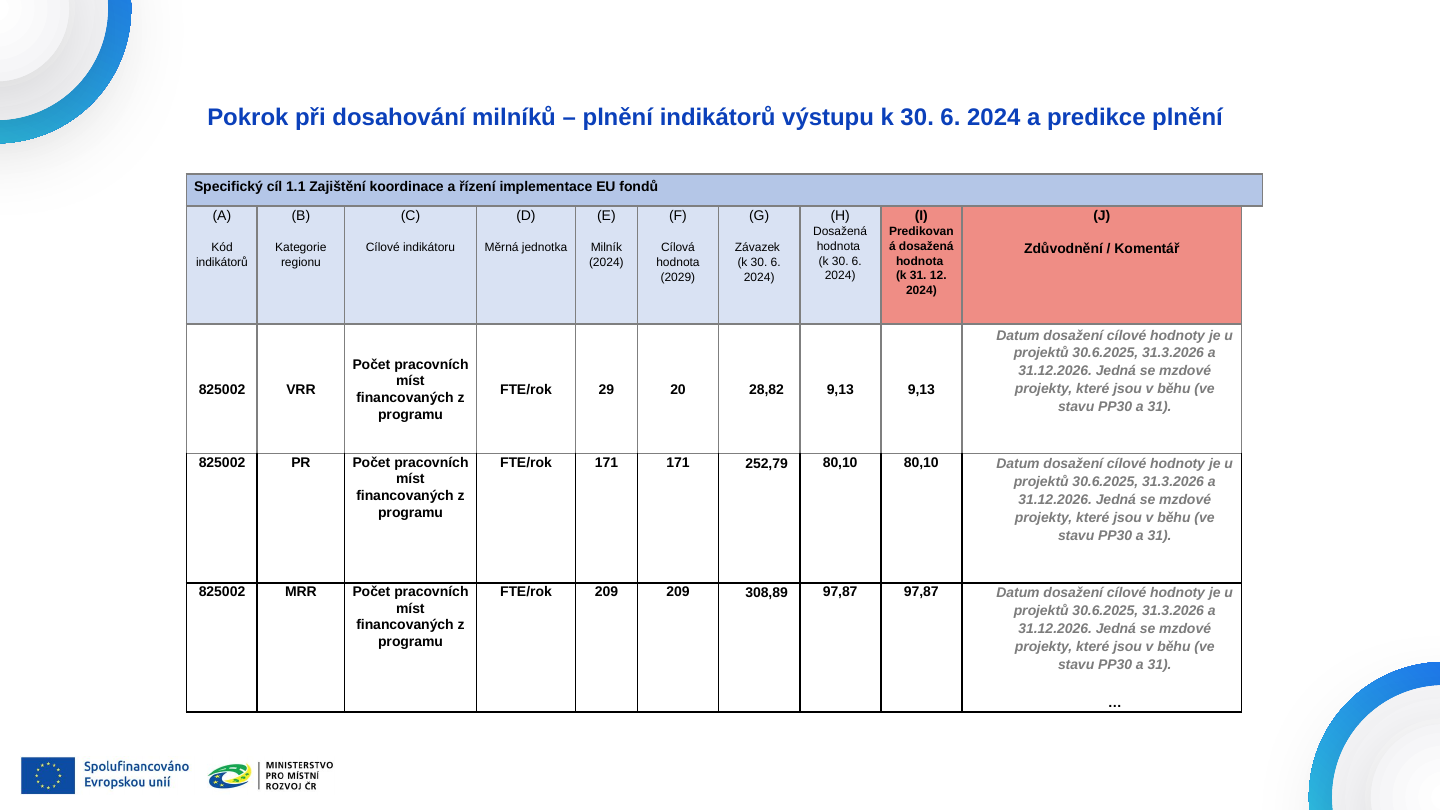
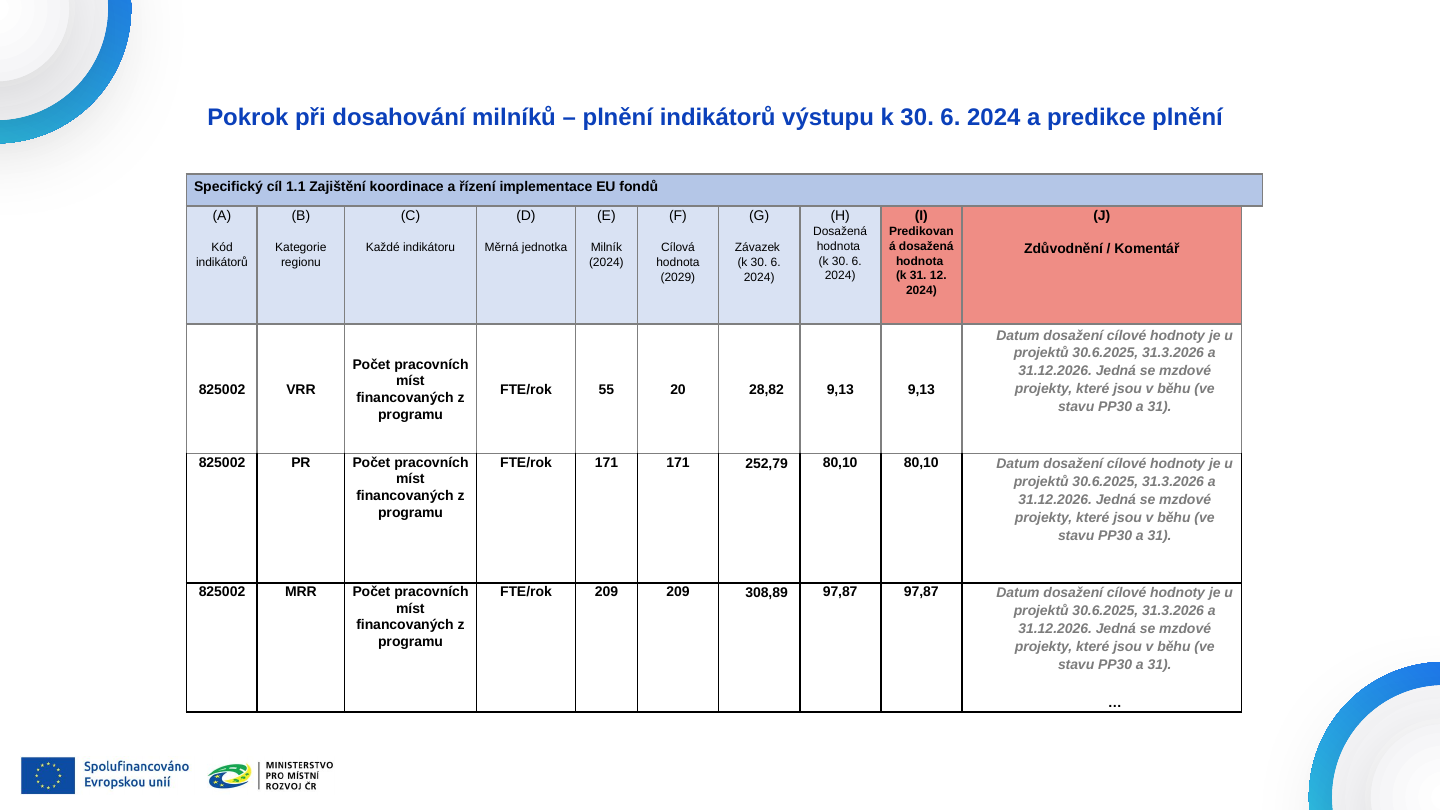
Cílové at (383, 248): Cílové -> Každé
29: 29 -> 55
